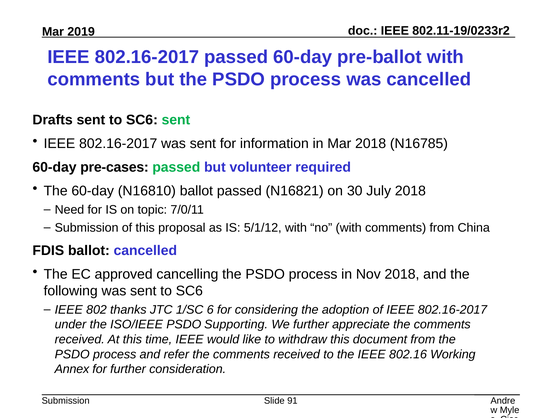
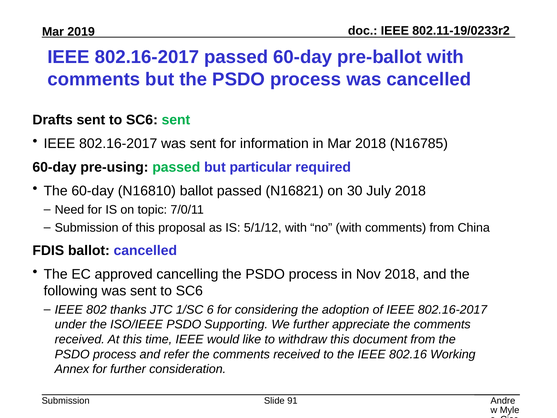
pre-cases: pre-cases -> pre-using
volunteer: volunteer -> particular
